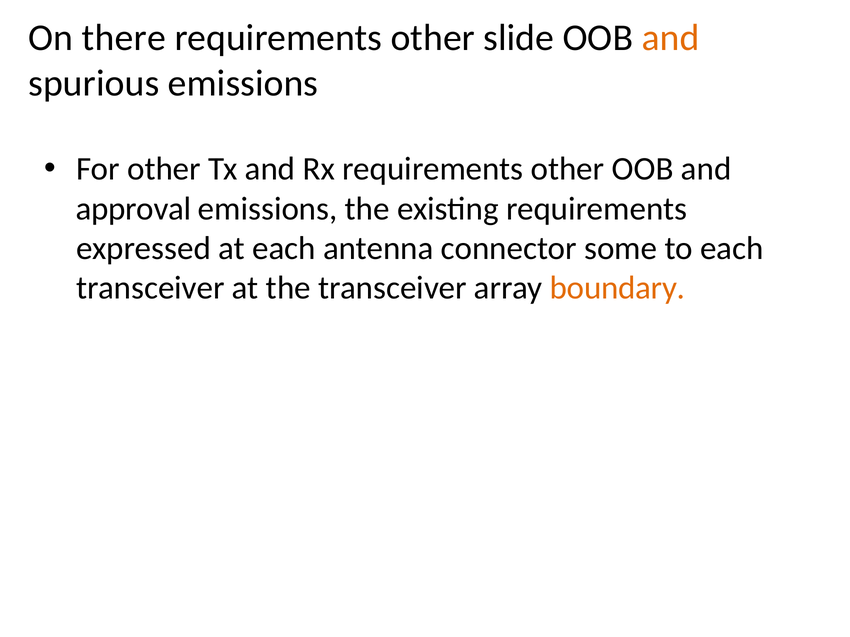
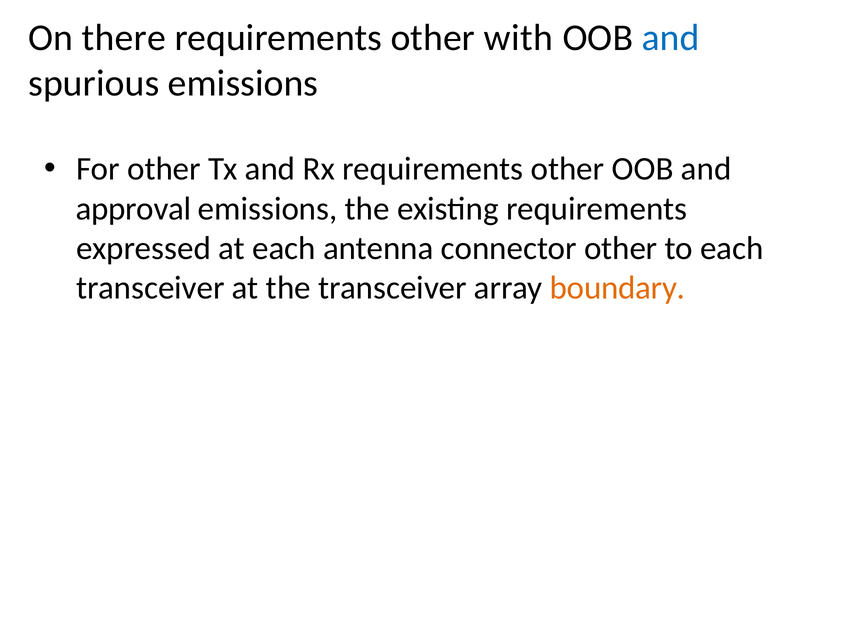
slide: slide -> with
and at (671, 38) colour: orange -> blue
connector some: some -> other
